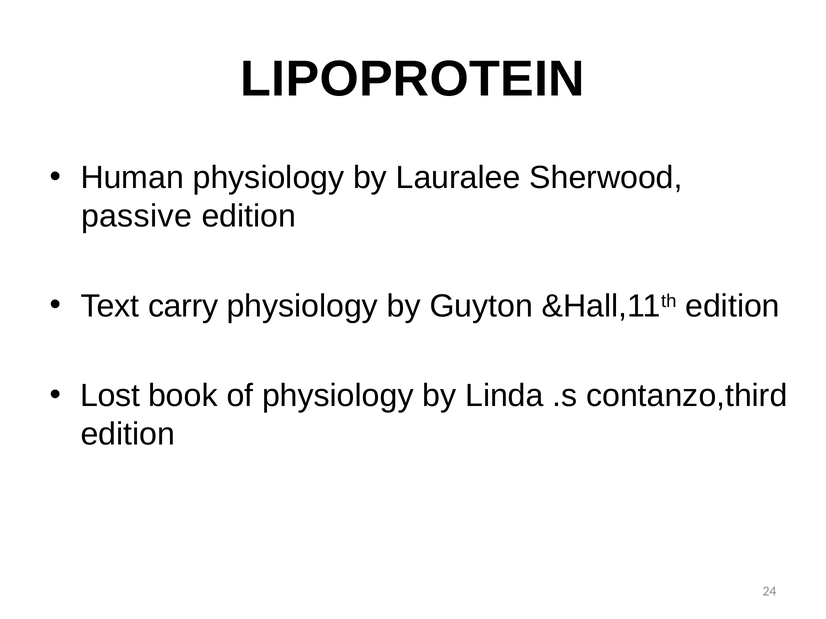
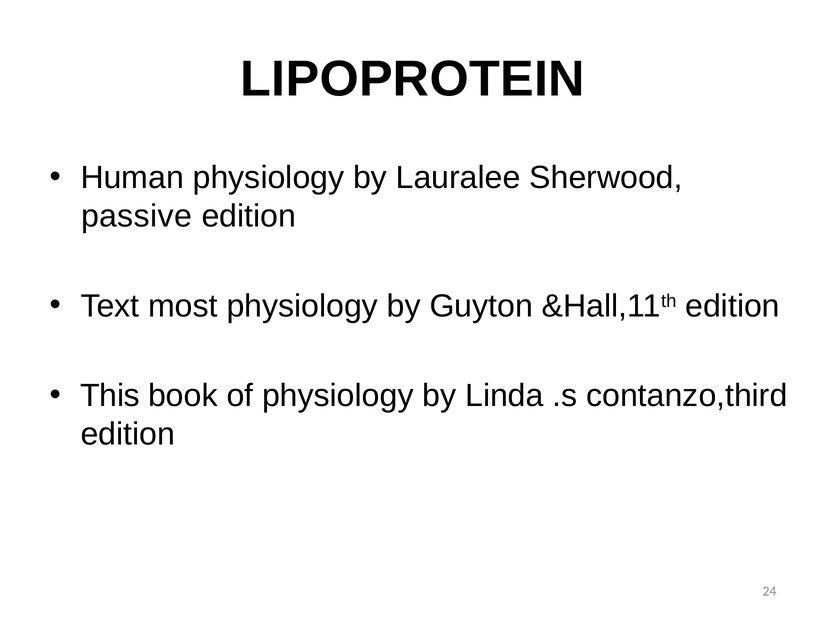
carry: carry -> most
Lost: Lost -> This
